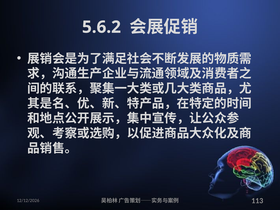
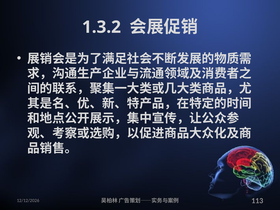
5.6.2: 5.6.2 -> 1.3.2
